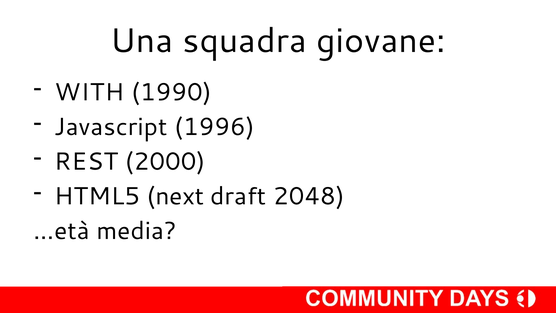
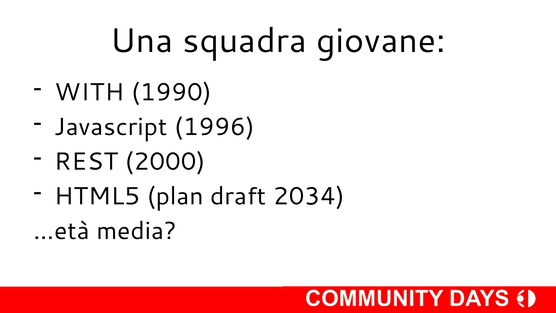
next: next -> plan
2048: 2048 -> 2034
